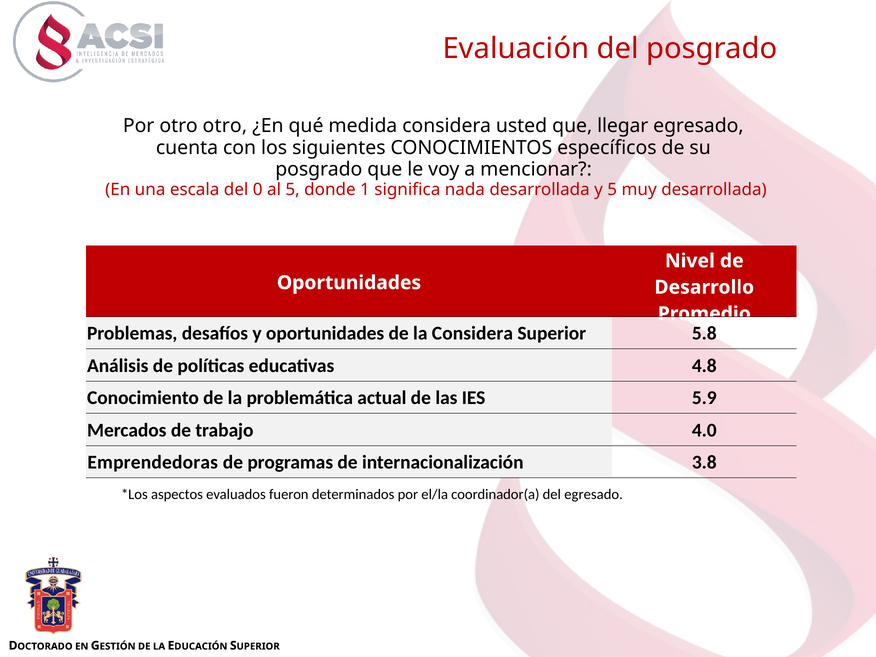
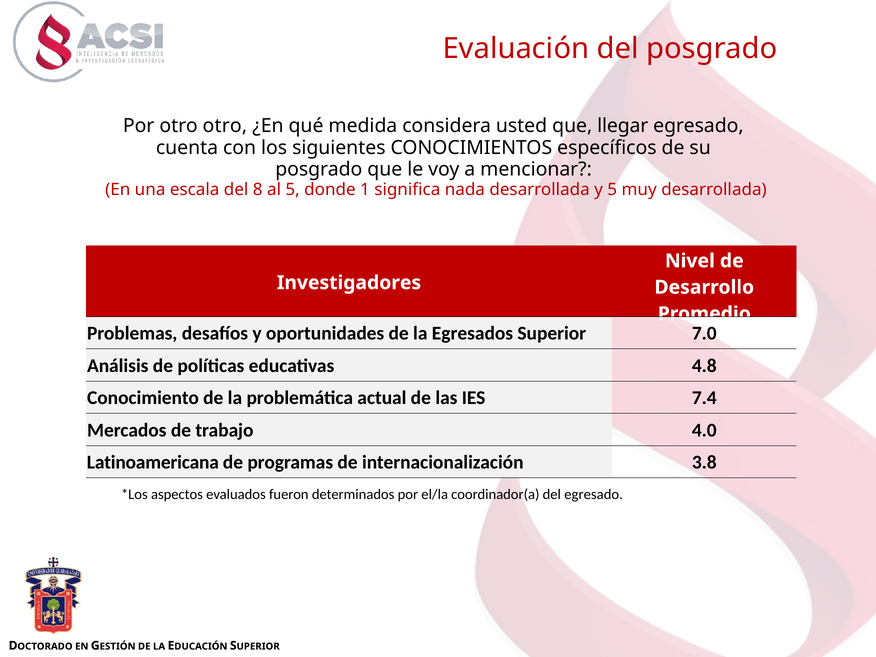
0: 0 -> 8
Oportunidades at (349, 283): Oportunidades -> Investigadores
la Considera: Considera -> Egresados
5.8: 5.8 -> 7.0
5.9: 5.9 -> 7.4
Emprendedoras: Emprendedoras -> Latinoamericana
